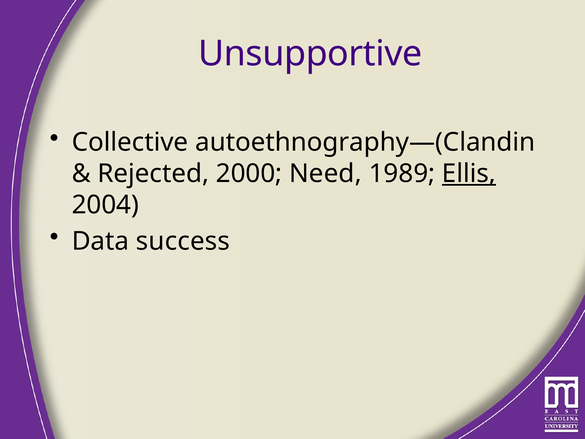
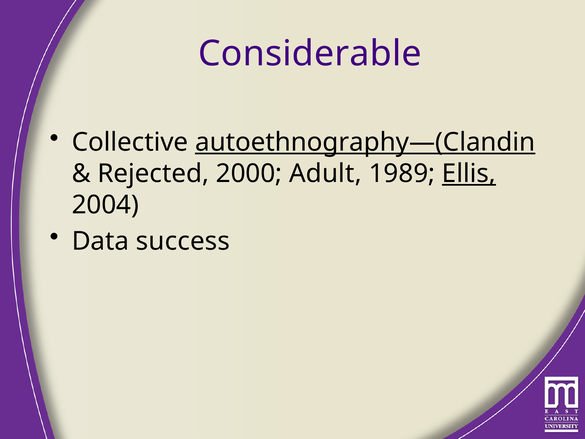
Unsupportive: Unsupportive -> Considerable
autoethnography—(Clandin underline: none -> present
Need: Need -> Adult
